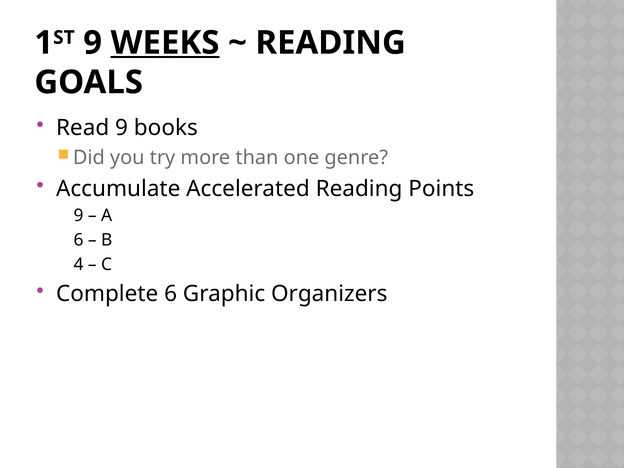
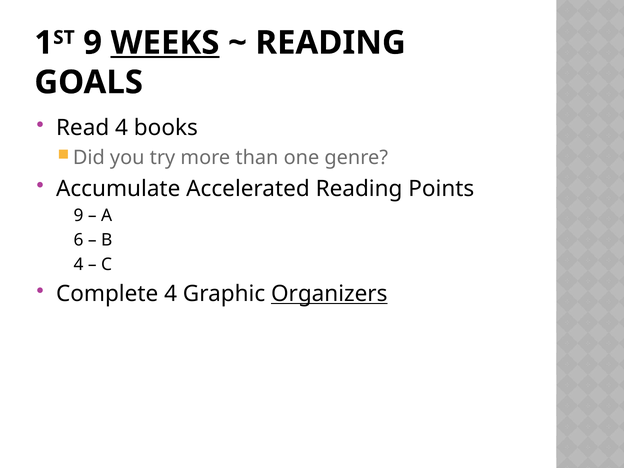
Read 9: 9 -> 4
Complete 6: 6 -> 4
Organizers underline: none -> present
